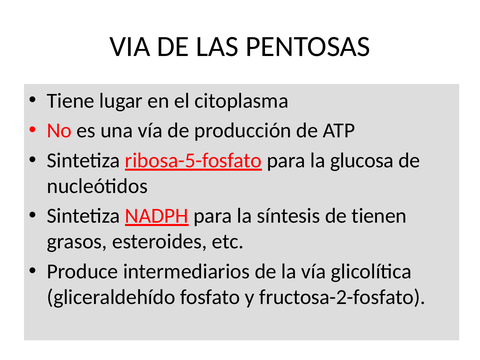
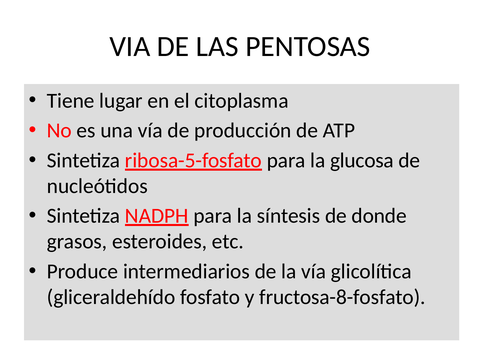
tienen: tienen -> donde
fructosa-2-fosfato: fructosa-2-fosfato -> fructosa-8-fosfato
